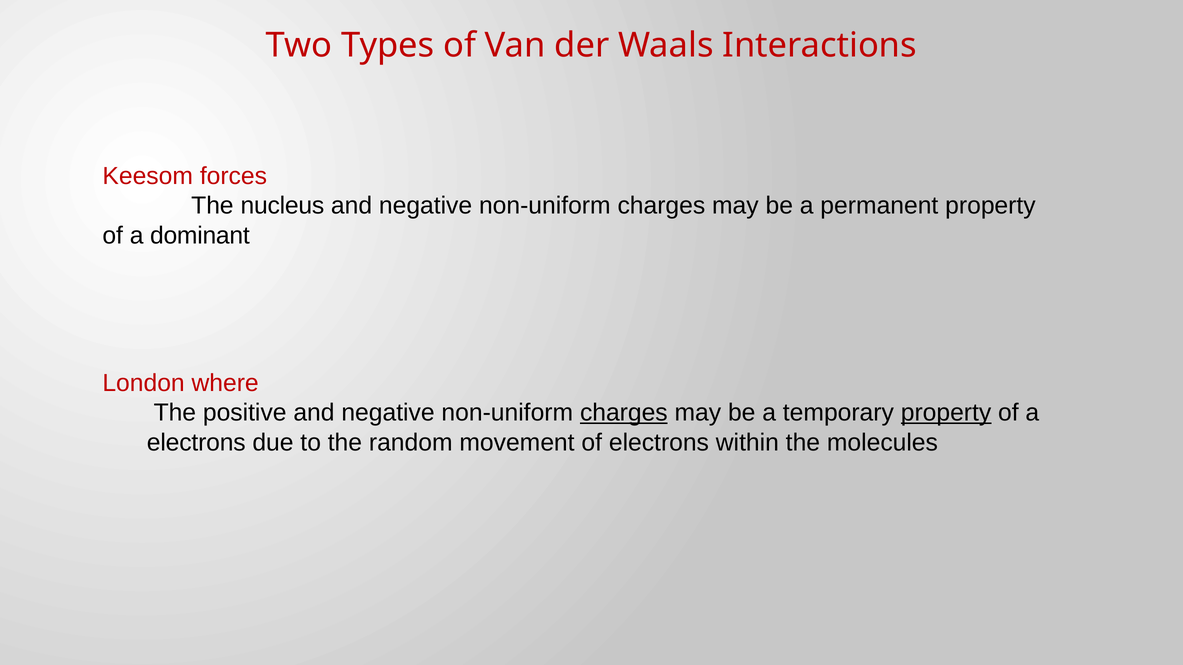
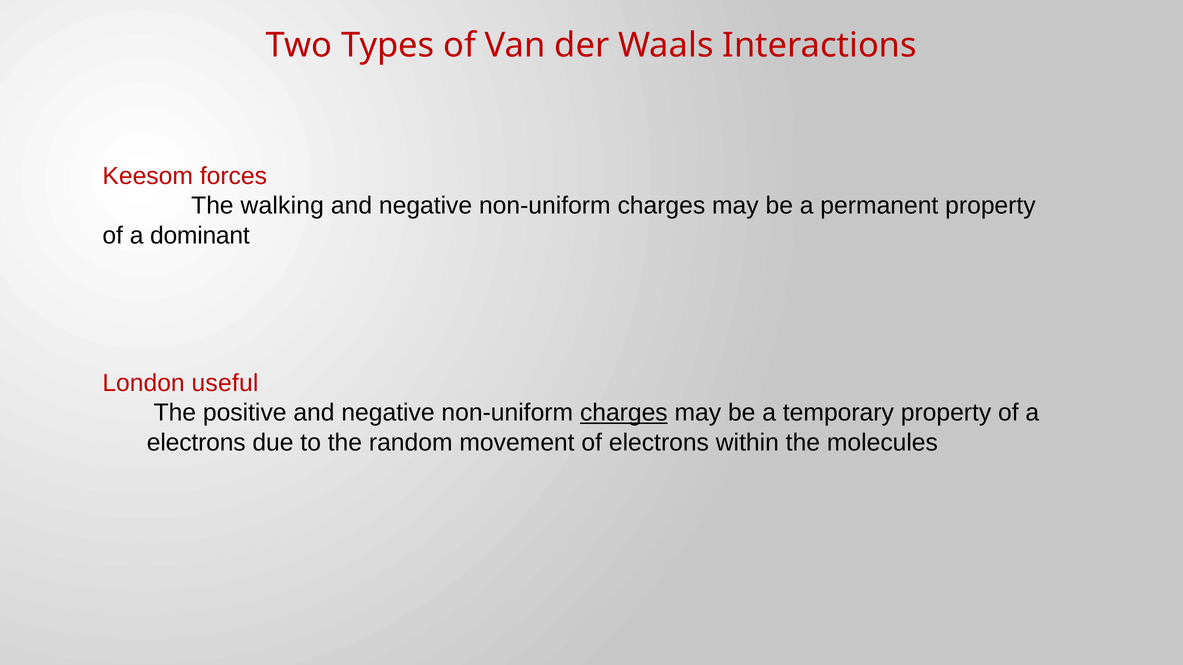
nucleus: nucleus -> walking
where: where -> useful
property at (946, 413) underline: present -> none
